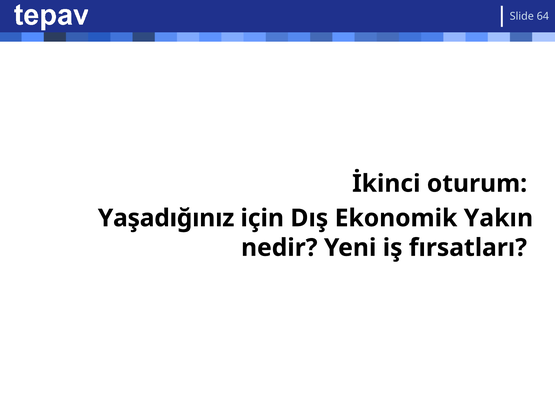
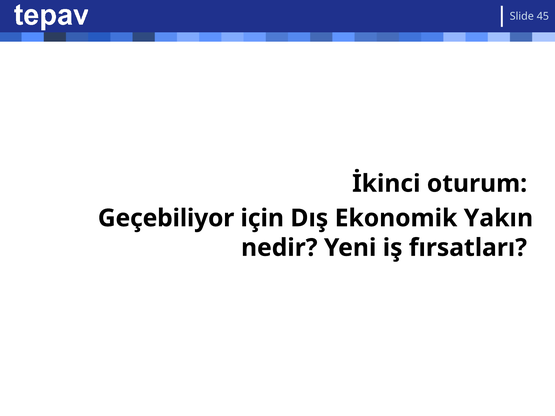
64: 64 -> 45
Yaşadığınız: Yaşadığınız -> Geçebiliyor
